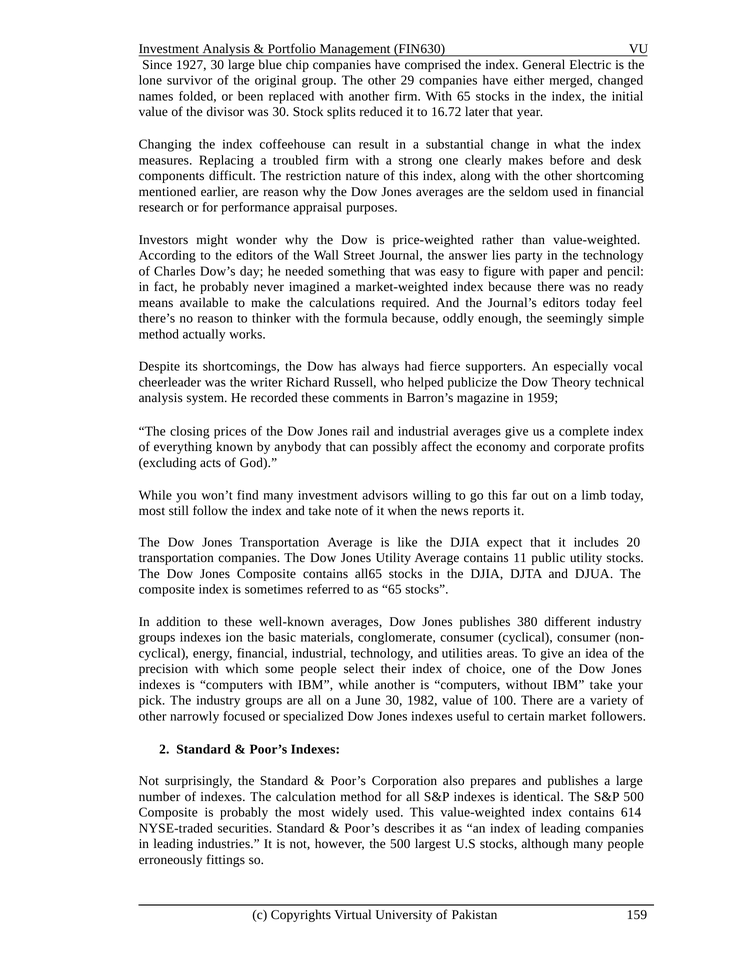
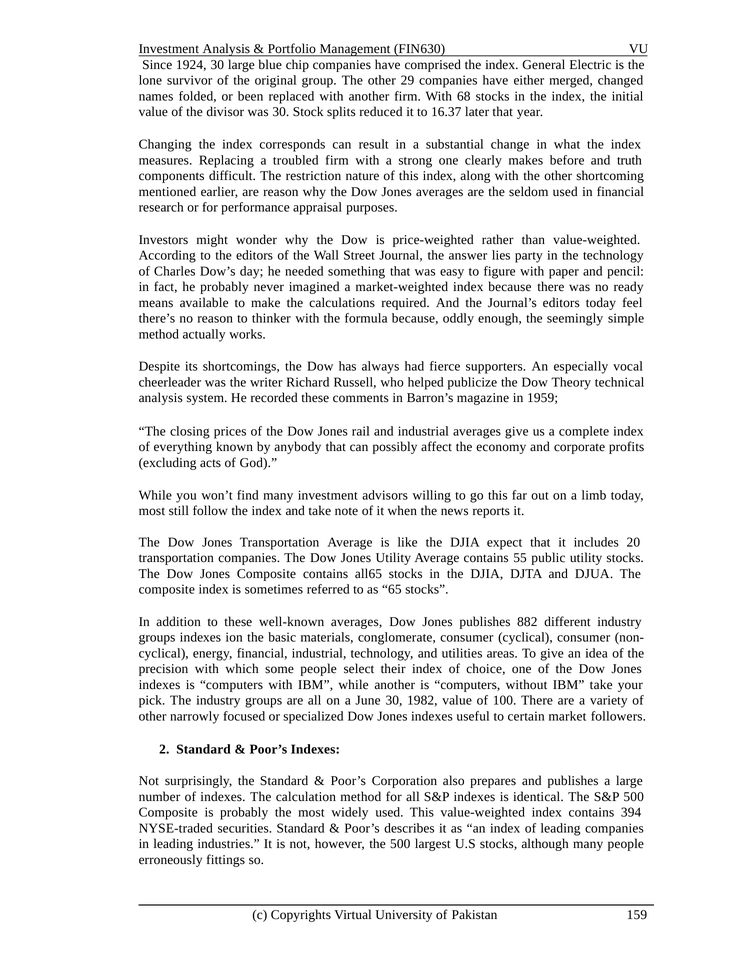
1927: 1927 -> 1924
With 65: 65 -> 68
16.72: 16.72 -> 16.37
coffeehouse: coffeehouse -> corresponds
desk: desk -> truth
11: 11 -> 55
380: 380 -> 882
614: 614 -> 394
